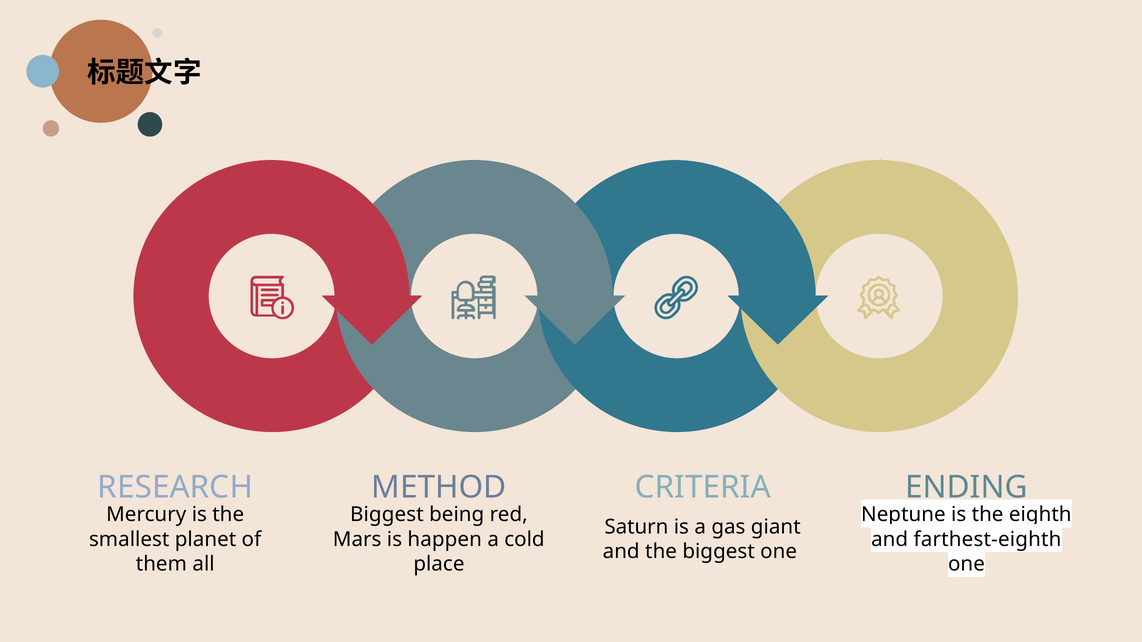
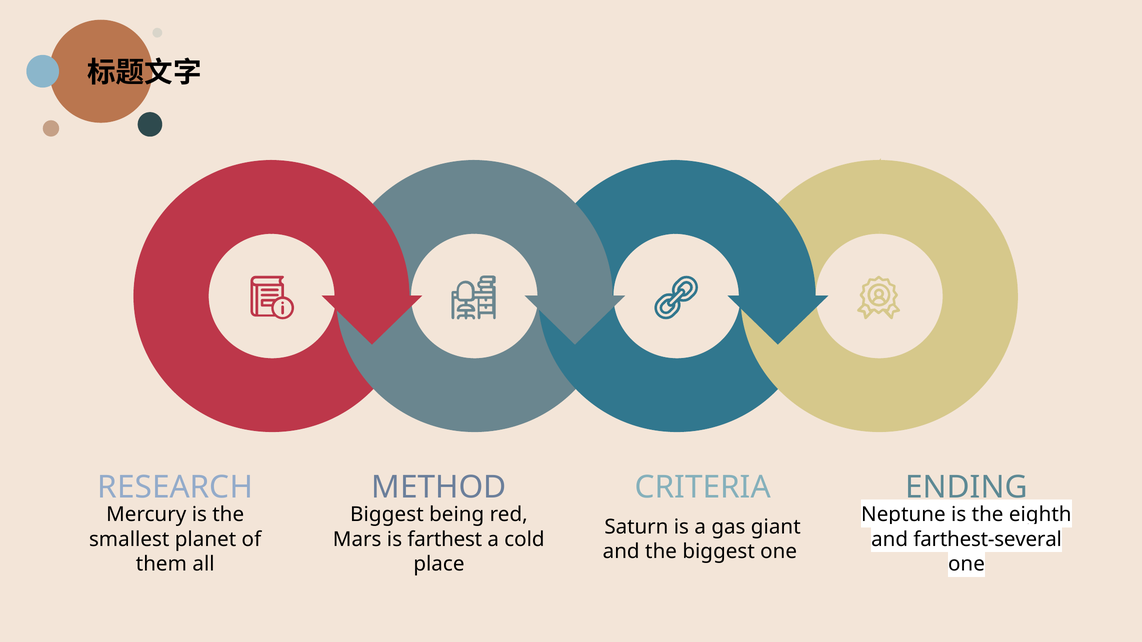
happen: happen -> farthest
farthest-eighth: farthest-eighth -> farthest-several
